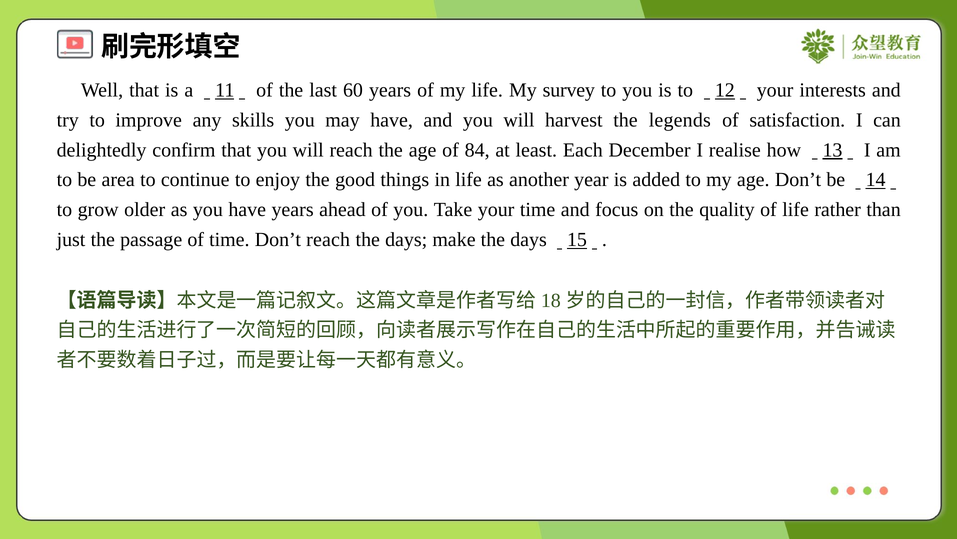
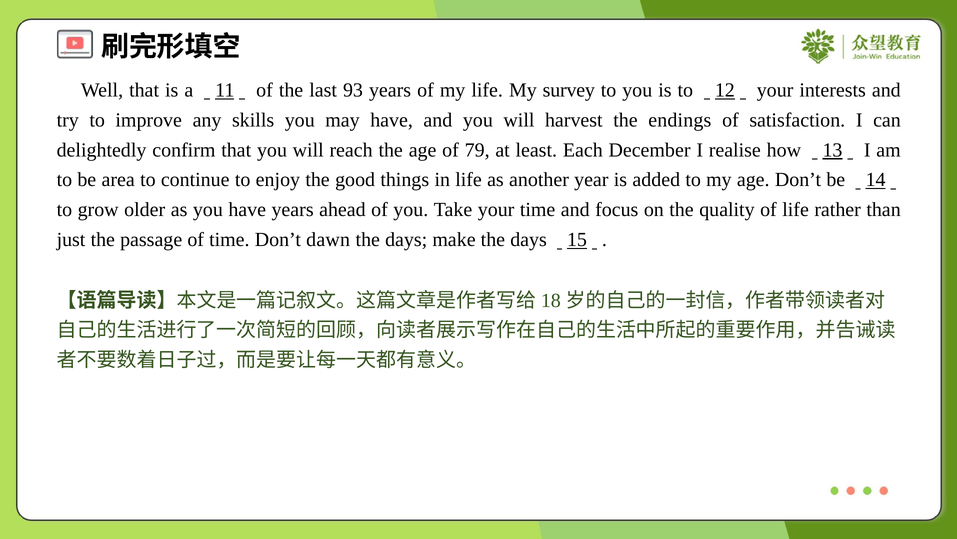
60: 60 -> 93
legends: legends -> endings
84: 84 -> 79
Don’t reach: reach -> dawn
